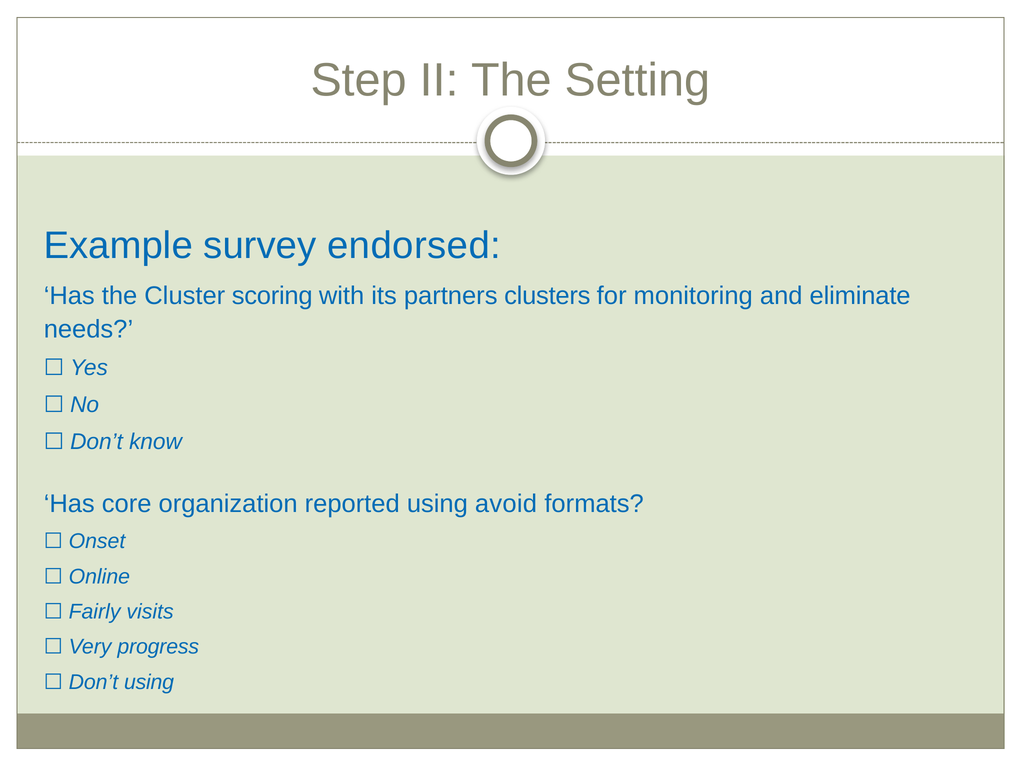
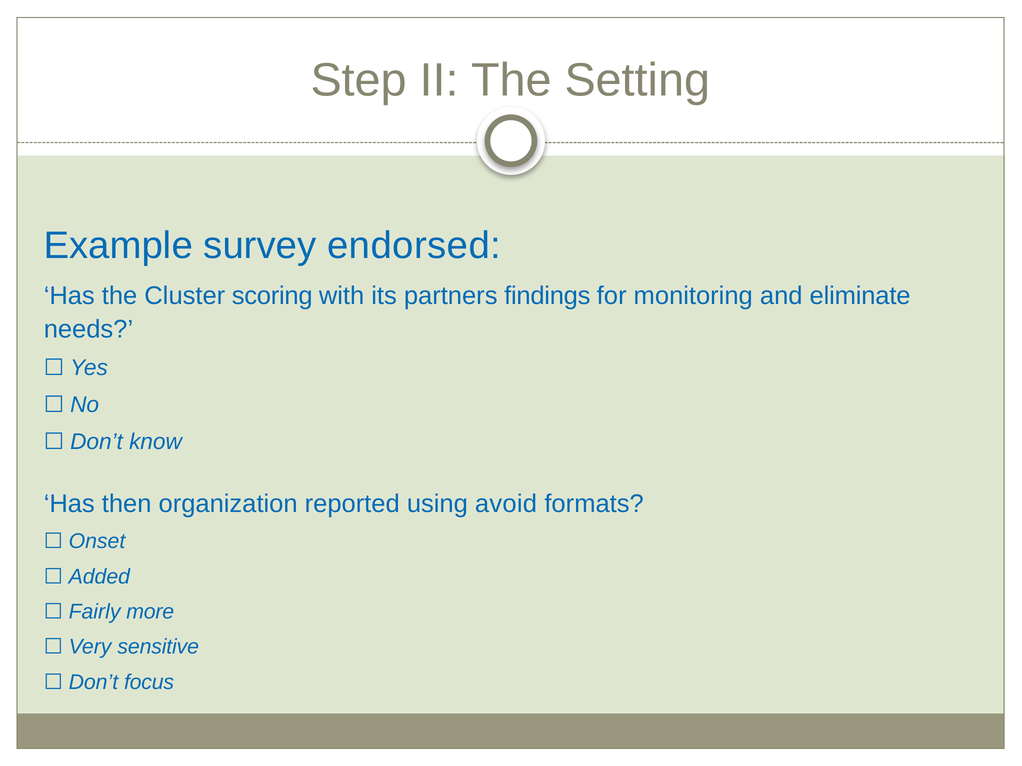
clusters: clusters -> findings
core: core -> then
Online: Online -> Added
visits: visits -> more
progress: progress -> sensitive
Don’t using: using -> focus
